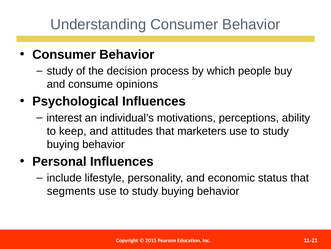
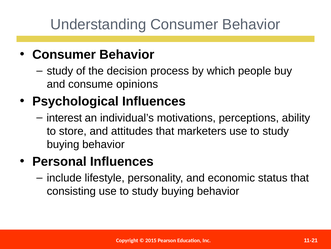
keep: keep -> store
segments: segments -> consisting
